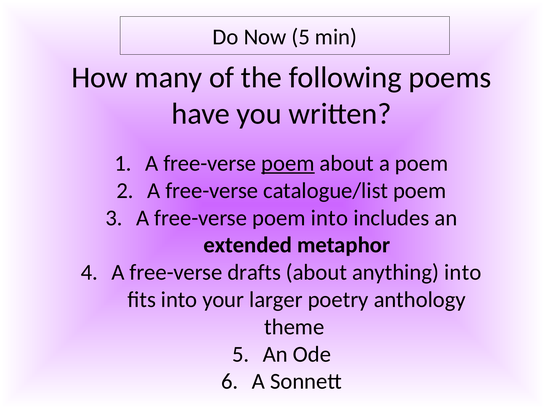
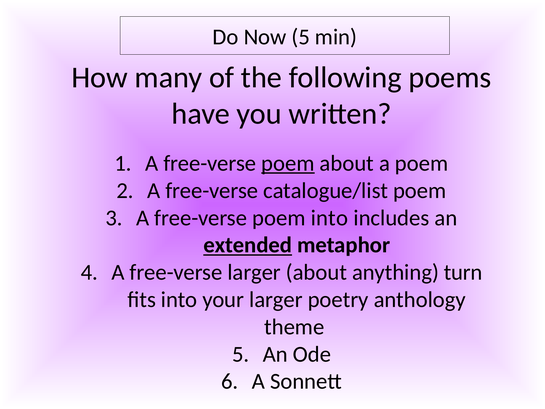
extended underline: none -> present
free-verse drafts: drafts -> larger
anything into: into -> turn
